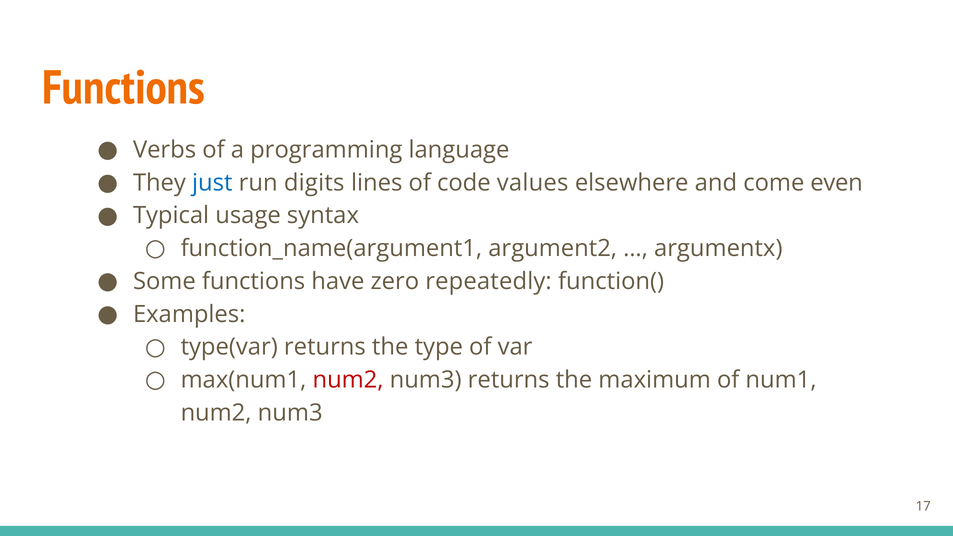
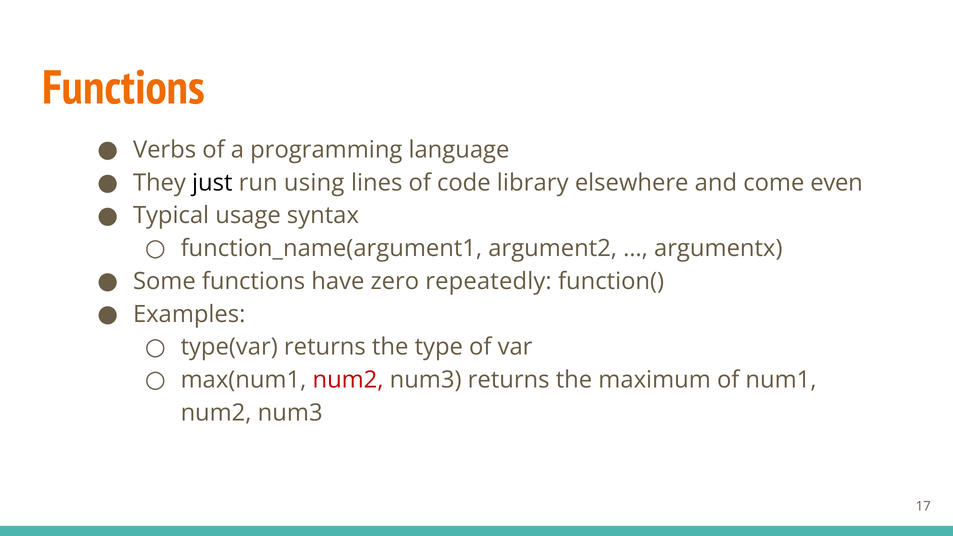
just colour: blue -> black
digits: digits -> using
values: values -> library
